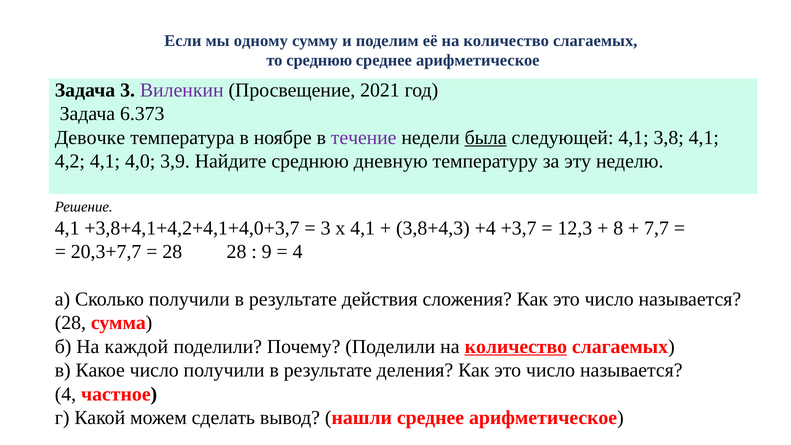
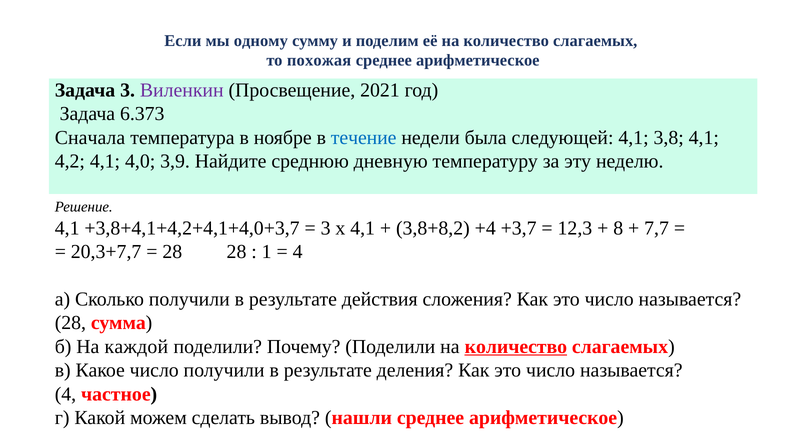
то среднюю: среднюю -> похожая
Девочке: Девочке -> Сначала
течение colour: purple -> blue
была underline: present -> none
3,8+4,3: 3,8+4,3 -> 3,8+8,2
9: 9 -> 1
